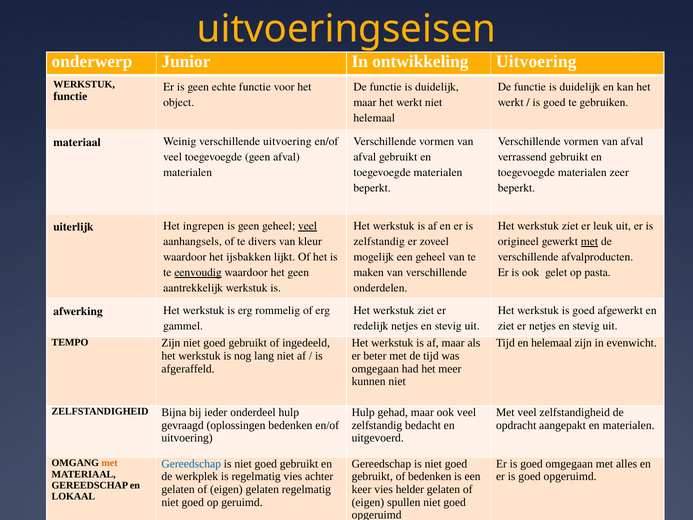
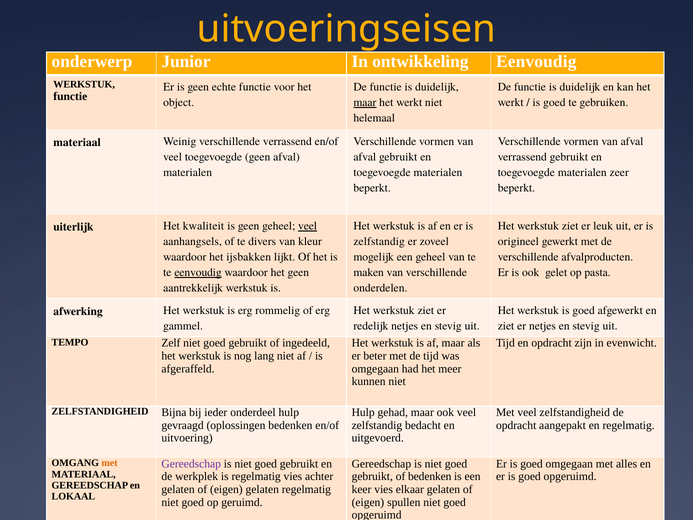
ontwikkeling Uitvoering: Uitvoering -> Eenvoudig
maar at (365, 102) underline: none -> present
verschillende uitvoering: uitvoering -> verrassend
ingrepen: ingrepen -> kwaliteit
met at (590, 241) underline: present -> none
TEMPO Zijn: Zijn -> Zelf
en helemaal: helemaal -> opdracht
en materialen: materialen -> regelmatig
Gereedschap at (191, 464) colour: blue -> purple
helder: helder -> elkaar
